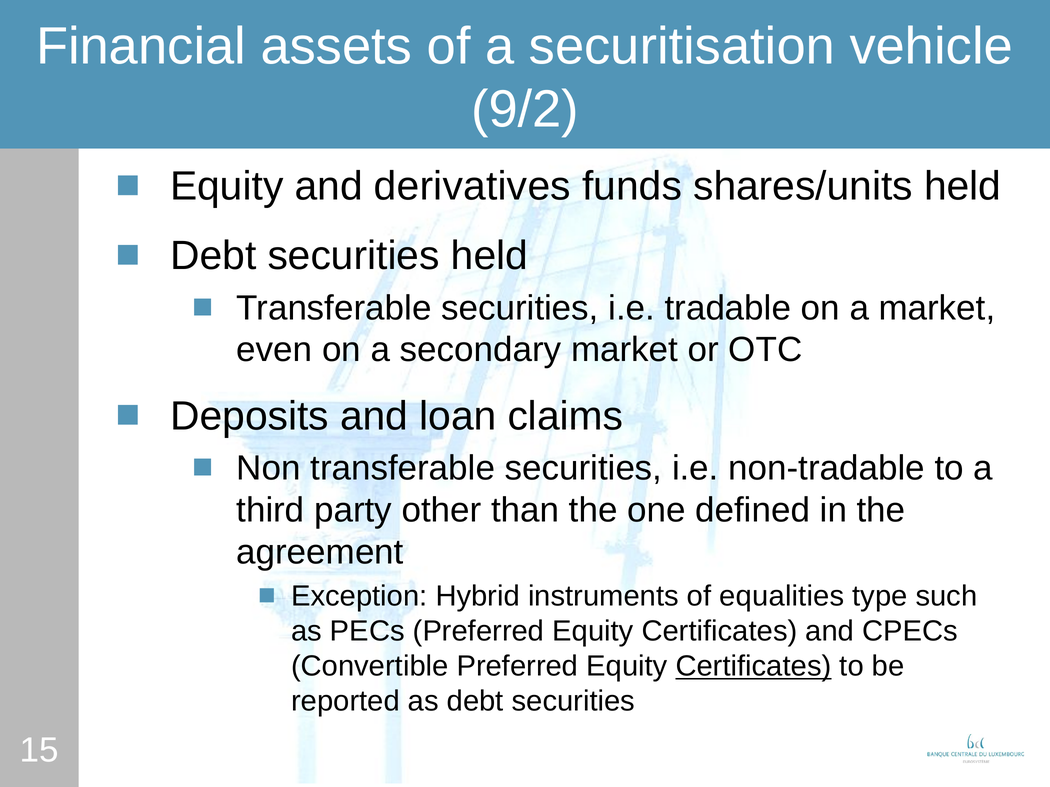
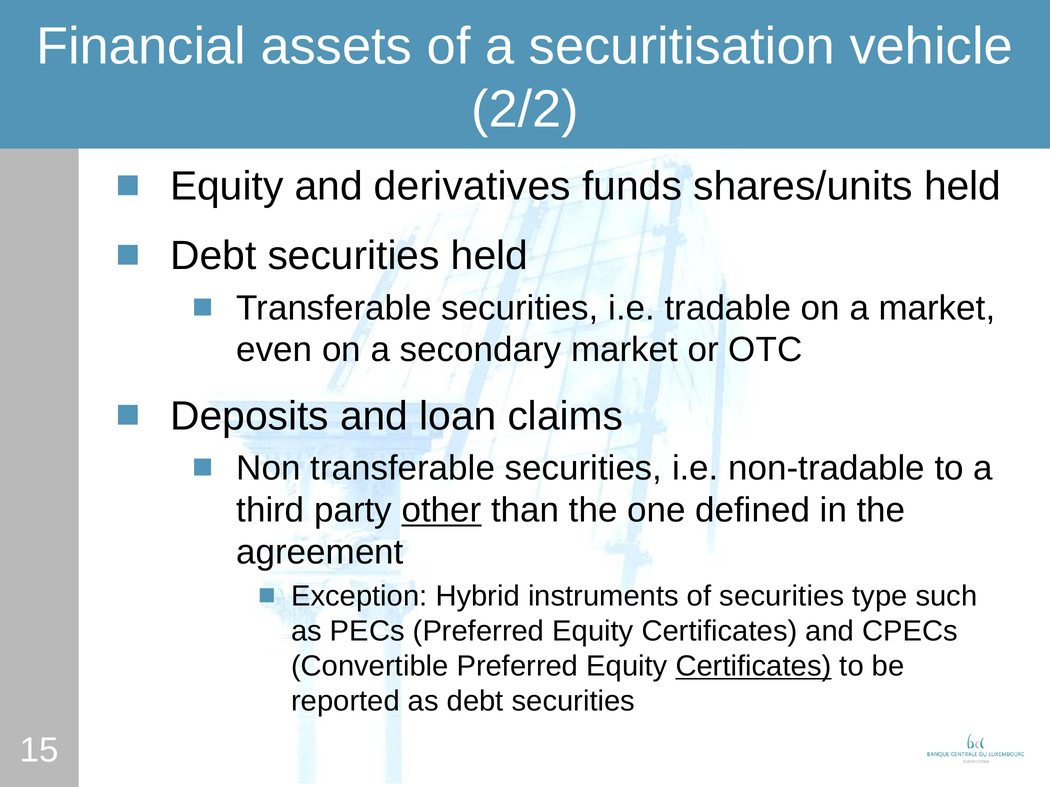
9/2: 9/2 -> 2/2
other underline: none -> present
of equalities: equalities -> securities
